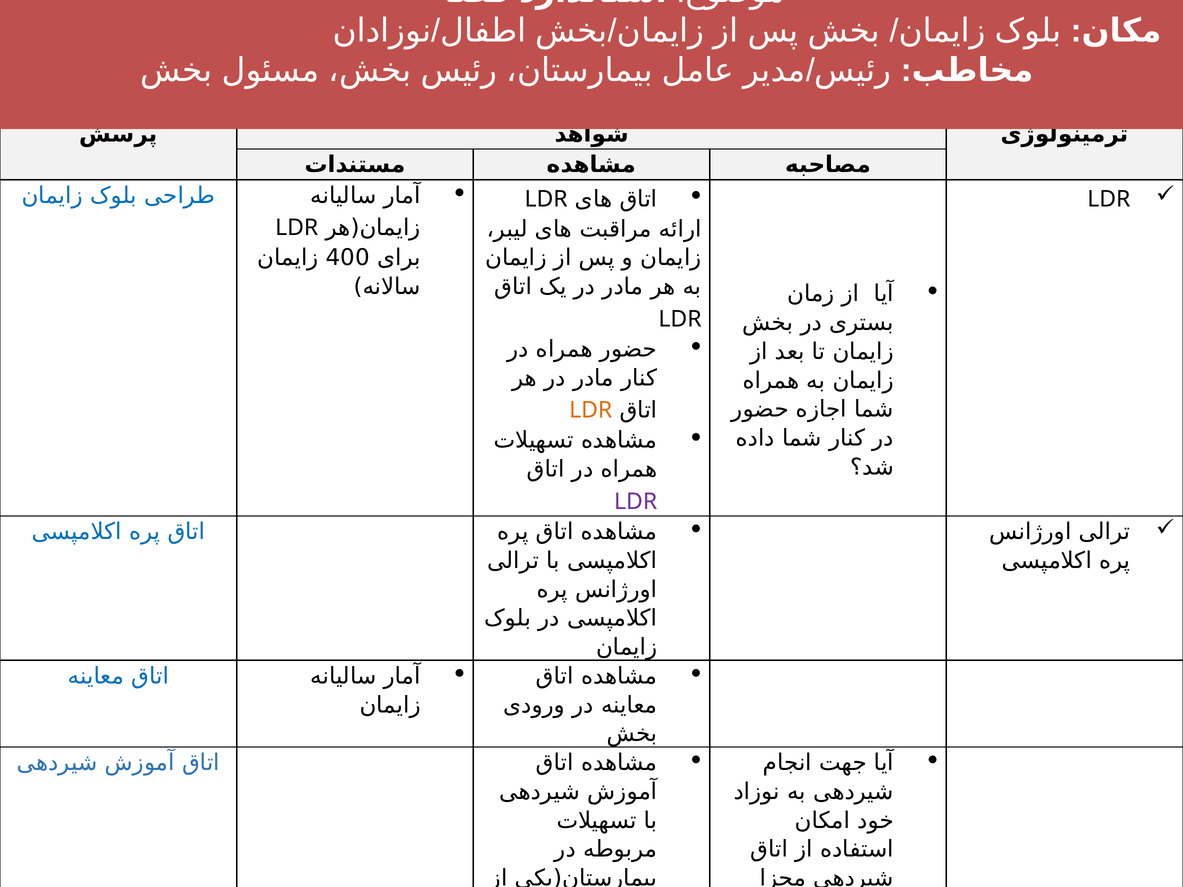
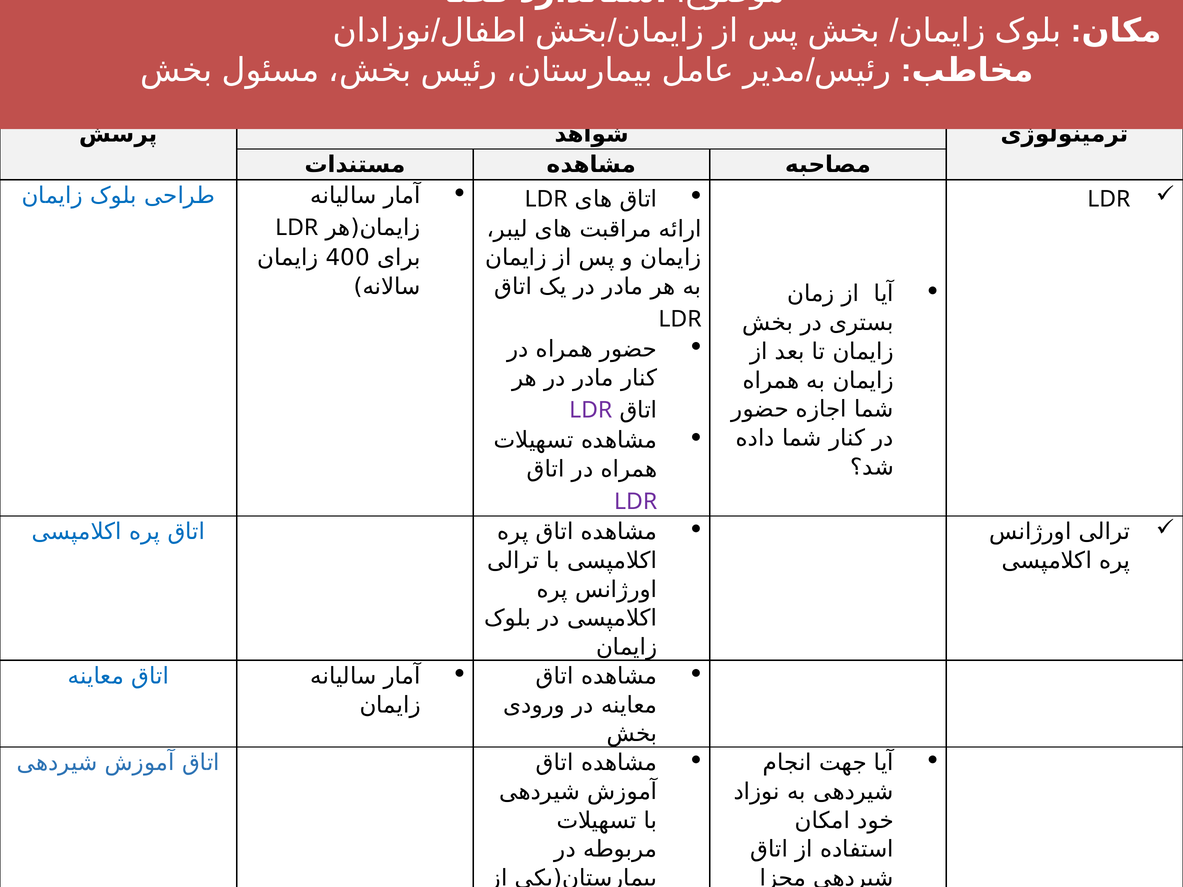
LDR at (591, 410) colour: orange -> purple
